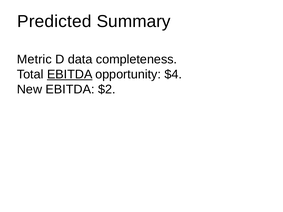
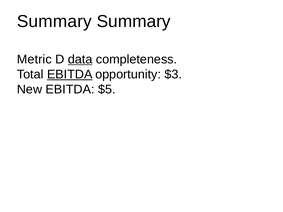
Predicted at (54, 21): Predicted -> Summary
data underline: none -> present
$4: $4 -> $3
$2: $2 -> $5
